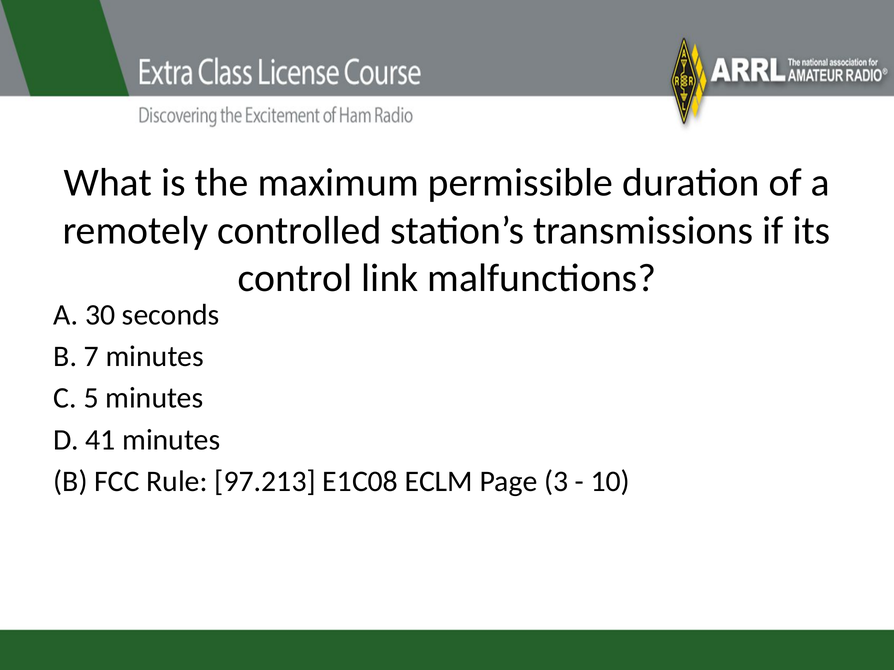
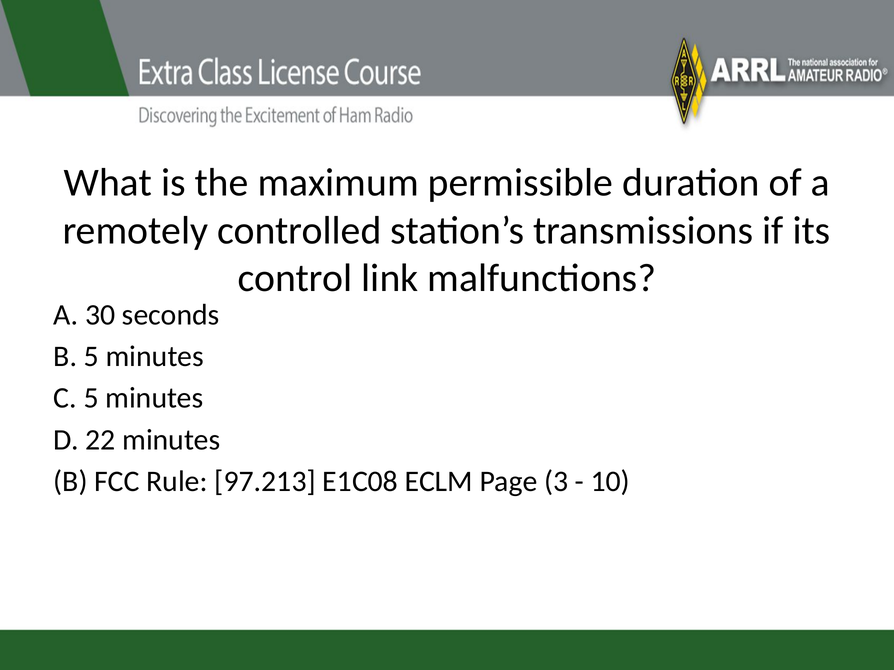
B 7: 7 -> 5
41: 41 -> 22
